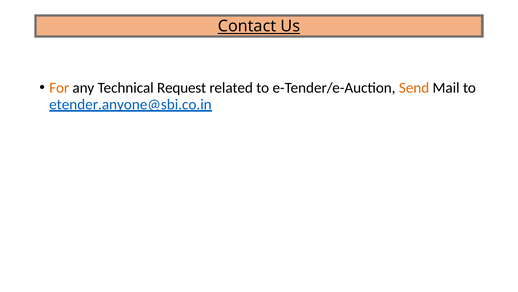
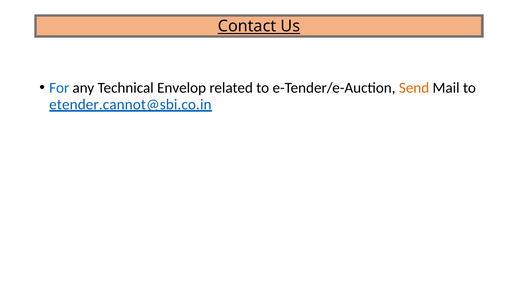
For colour: orange -> blue
Request: Request -> Envelop
etender.anyone@sbi.co.in: etender.anyone@sbi.co.in -> etender.cannot@sbi.co.in
